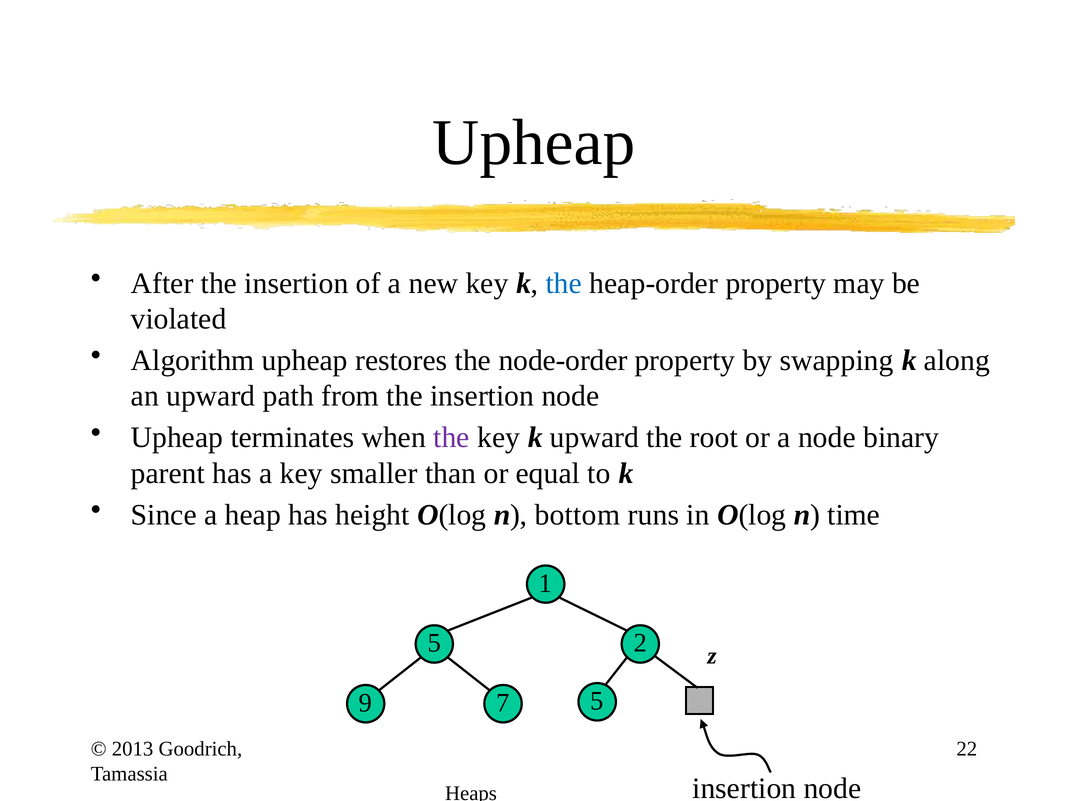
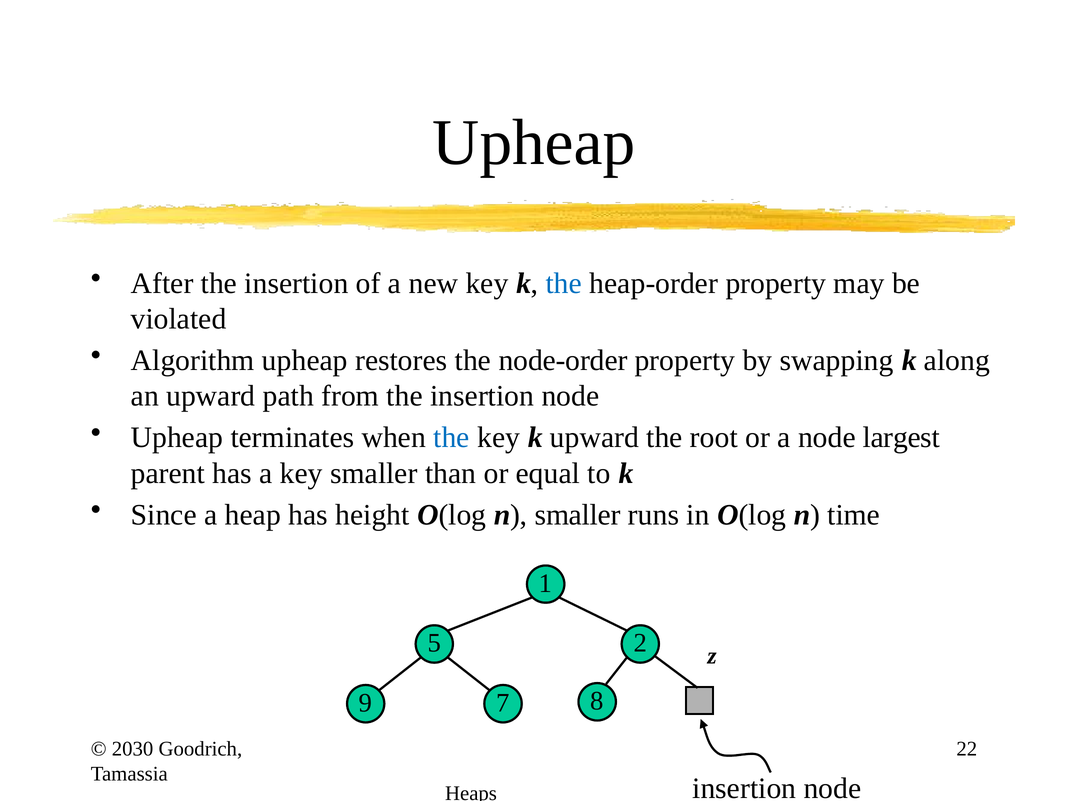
the at (451, 438) colour: purple -> blue
binary: binary -> largest
n bottom: bottom -> smaller
9 5: 5 -> 8
2013: 2013 -> 2030
